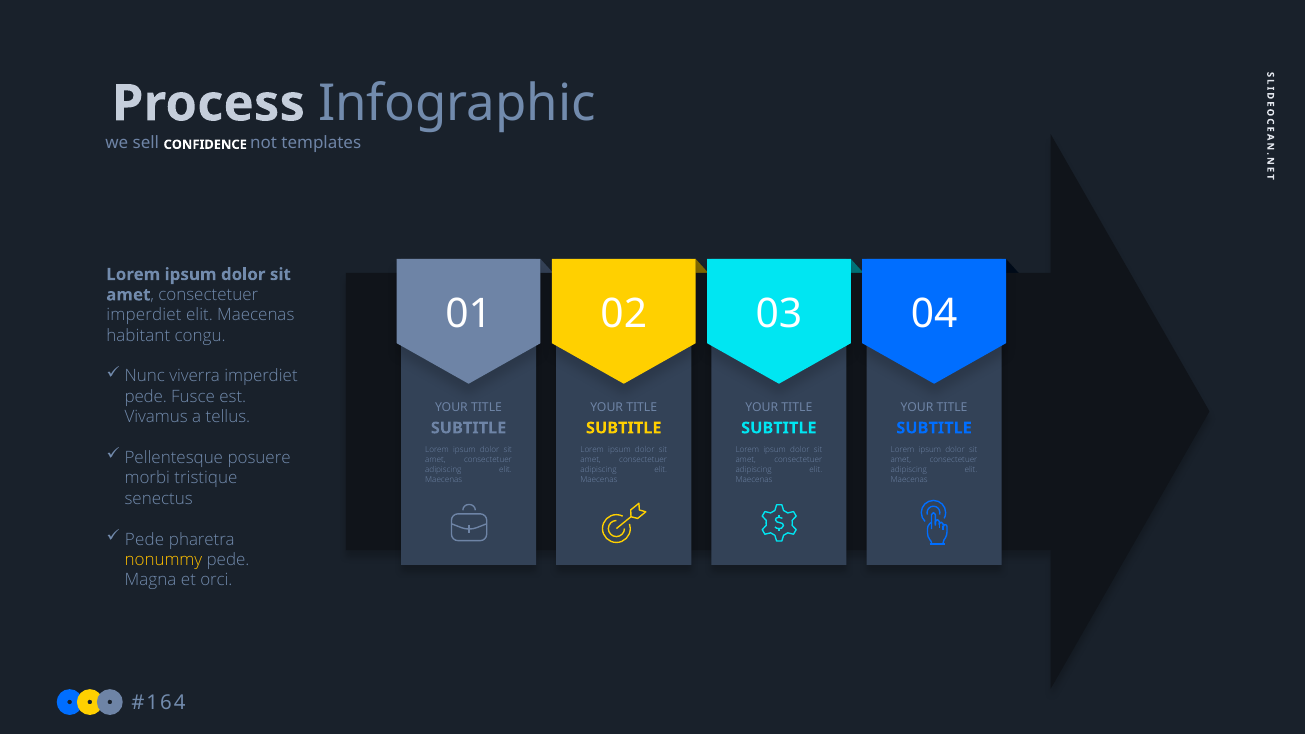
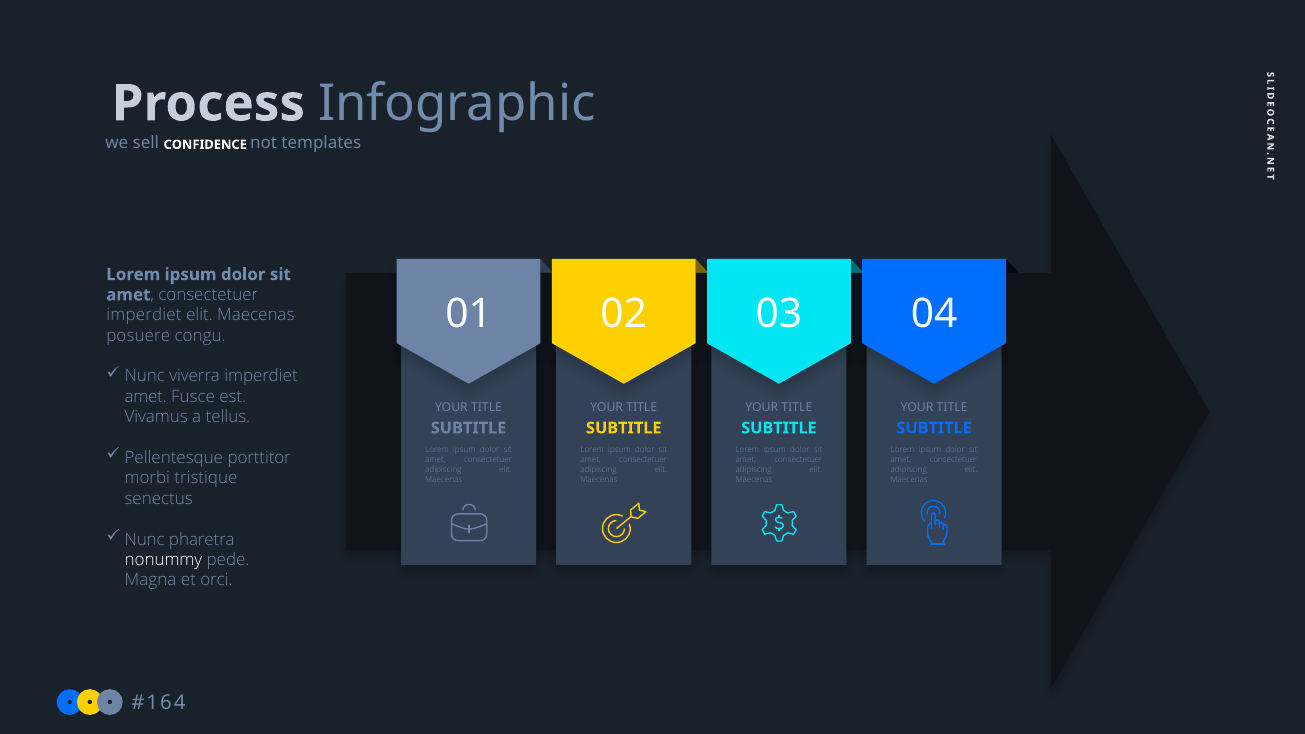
habitant: habitant -> posuere
pede at (146, 397): pede -> amet
posuere: posuere -> porttitor
Pede at (145, 539): Pede -> Nunc
nonummy colour: yellow -> white
